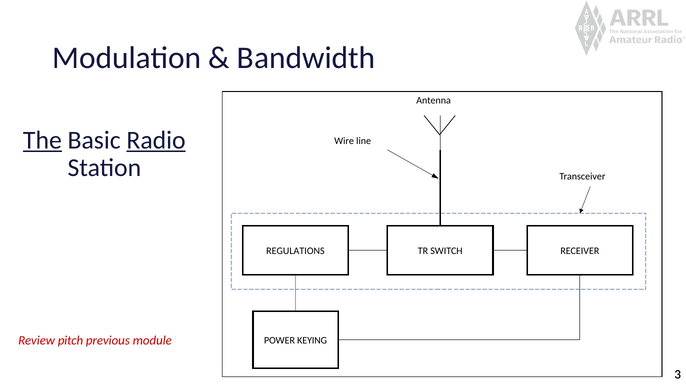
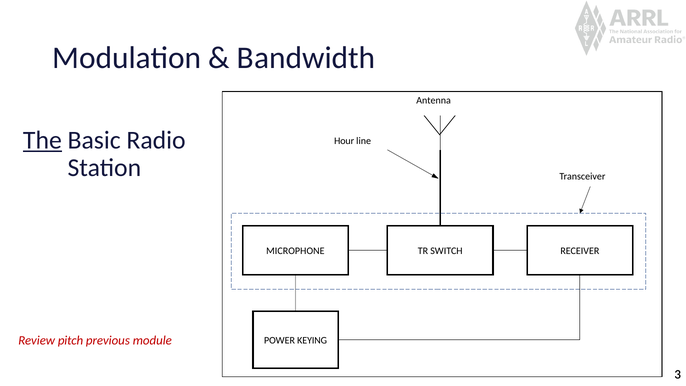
Radio underline: present -> none
Wire: Wire -> Hour
REGULATIONS: REGULATIONS -> MICROPHONE
